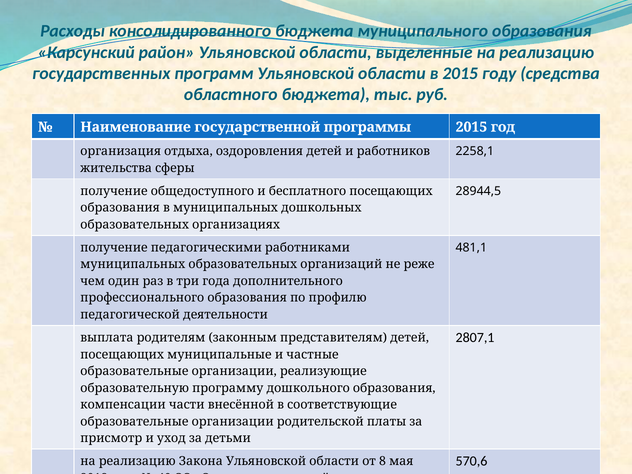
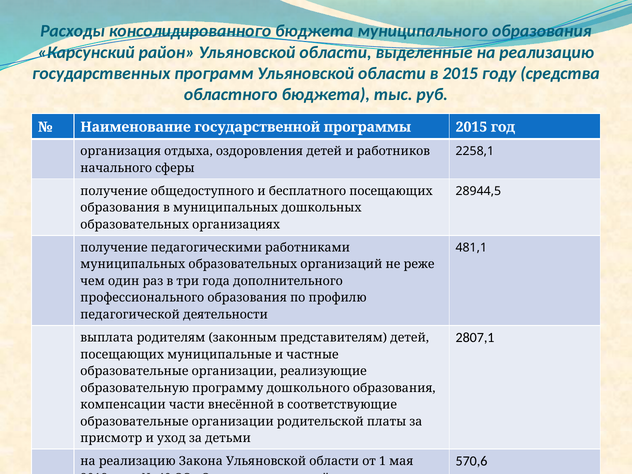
жительства: жительства -> начального
8: 8 -> 1
